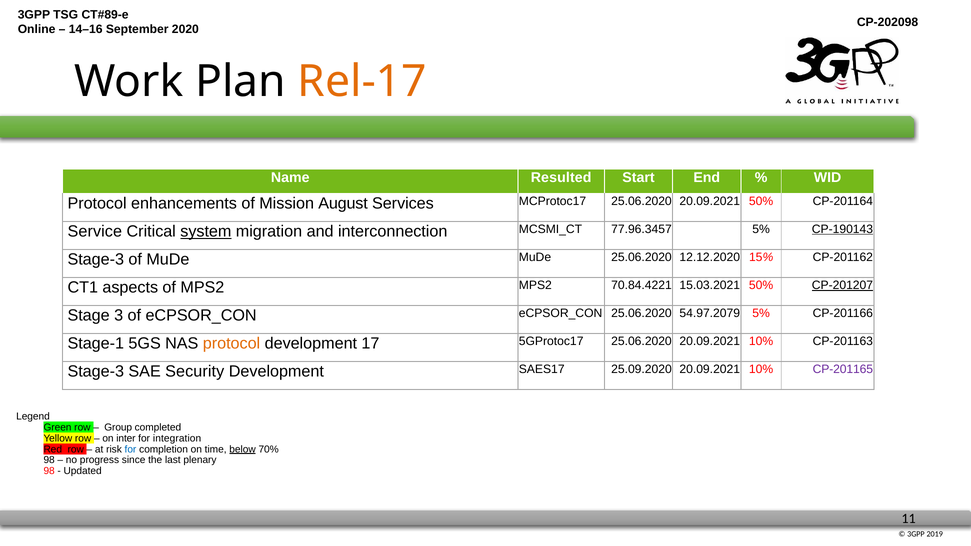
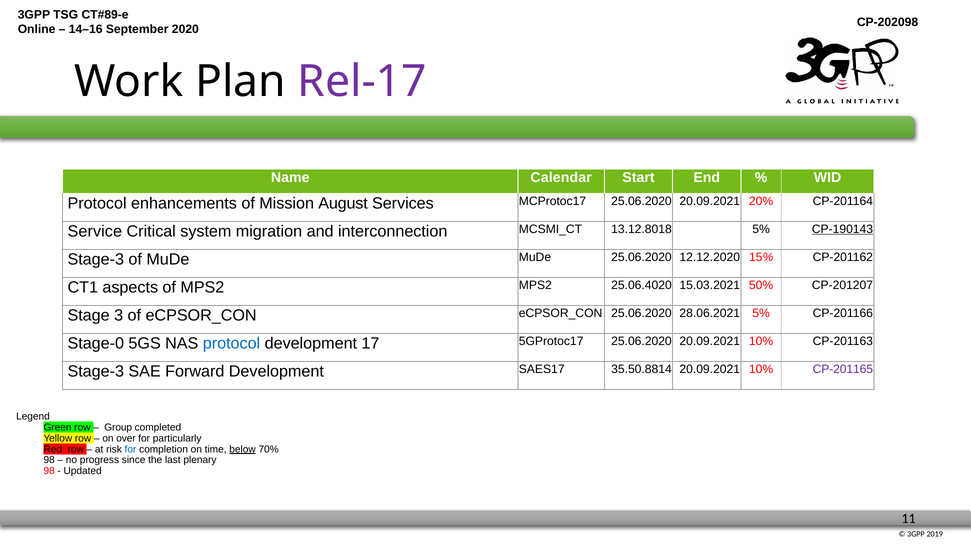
Rel-17 colour: orange -> purple
Resulted: Resulted -> Calendar
20.09.2021 50%: 50% -> 20%
system underline: present -> none
77.96.3457: 77.96.3457 -> 13.12.8018
70.84.4221: 70.84.4221 -> 25.06.4020
CP-201207 underline: present -> none
54.97.2079: 54.97.2079 -> 28.06.2021
Stage-1: Stage-1 -> Stage-0
protocol at (232, 344) colour: orange -> blue
Security: Security -> Forward
25.09.2020: 25.09.2020 -> 35.50.8814
inter: inter -> over
integration: integration -> particularly
